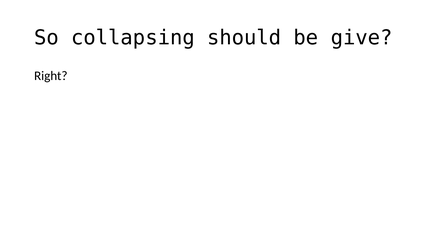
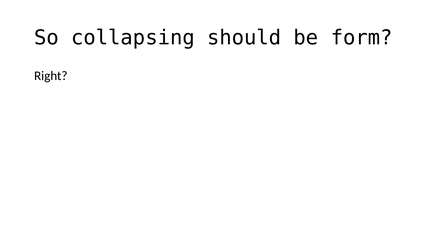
give: give -> form
